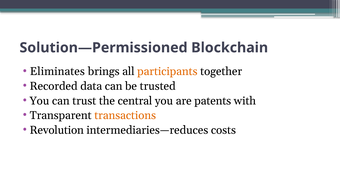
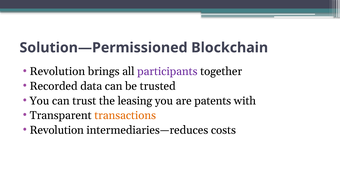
Eliminates at (57, 72): Eliminates -> Revolution
participants colour: orange -> purple
central: central -> leasing
